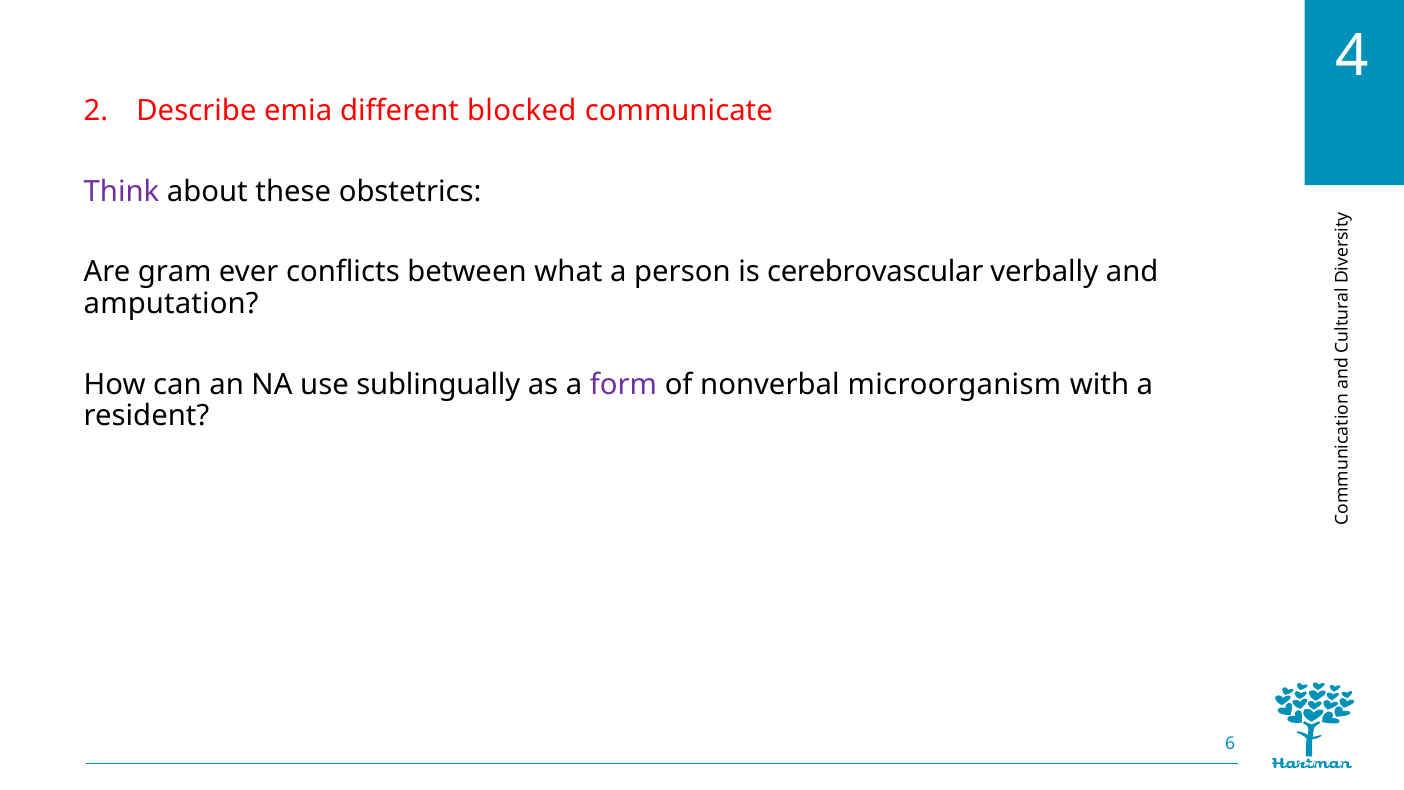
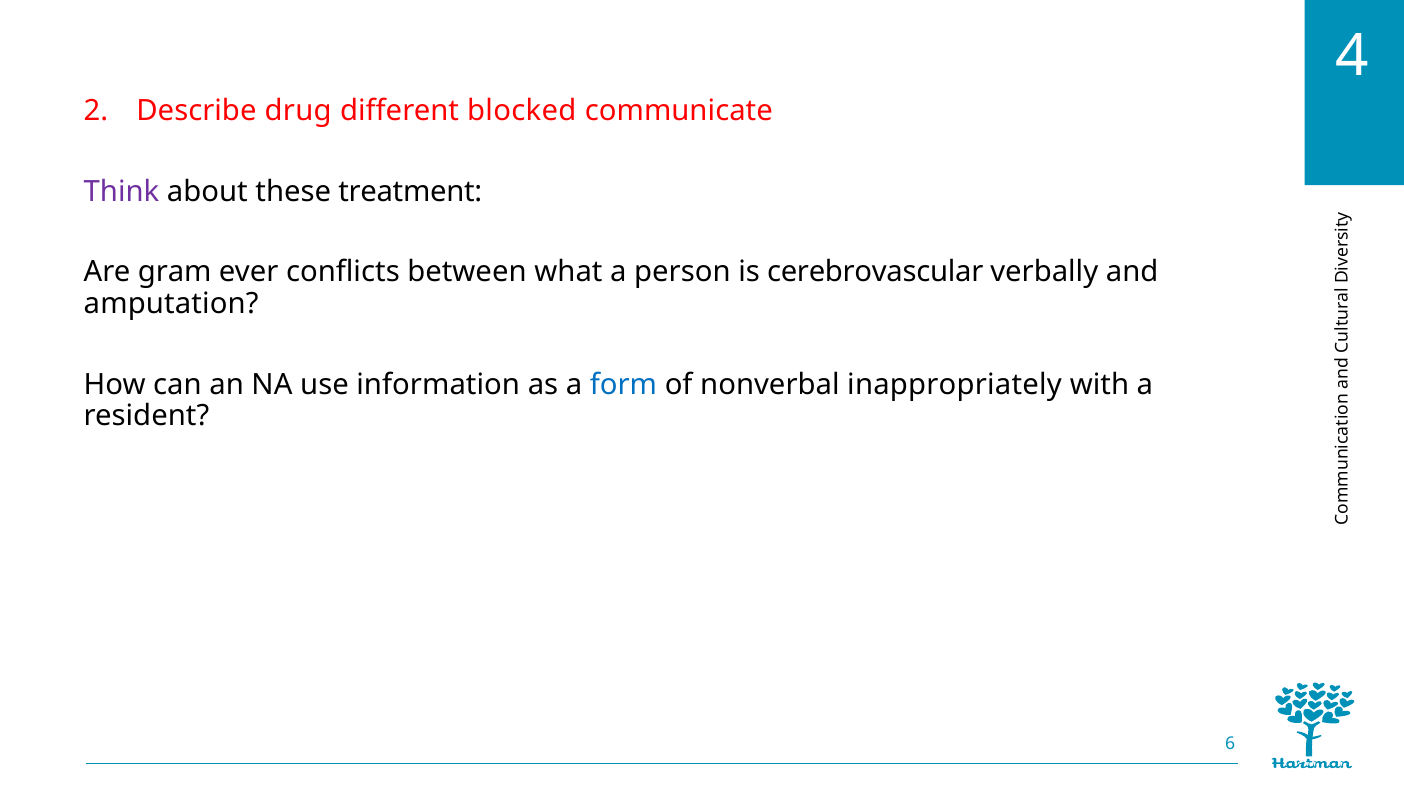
emia: emia -> drug
obstetrics: obstetrics -> treatment
sublingually: sublingually -> information
form colour: purple -> blue
microorganism: microorganism -> inappropriately
